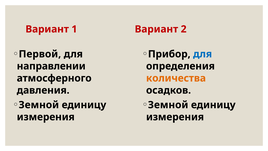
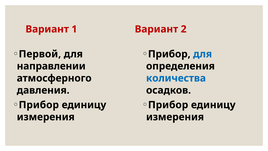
количества colour: orange -> blue
Земной at (39, 105): Земной -> Прибор
Земной at (168, 105): Земной -> Прибор
